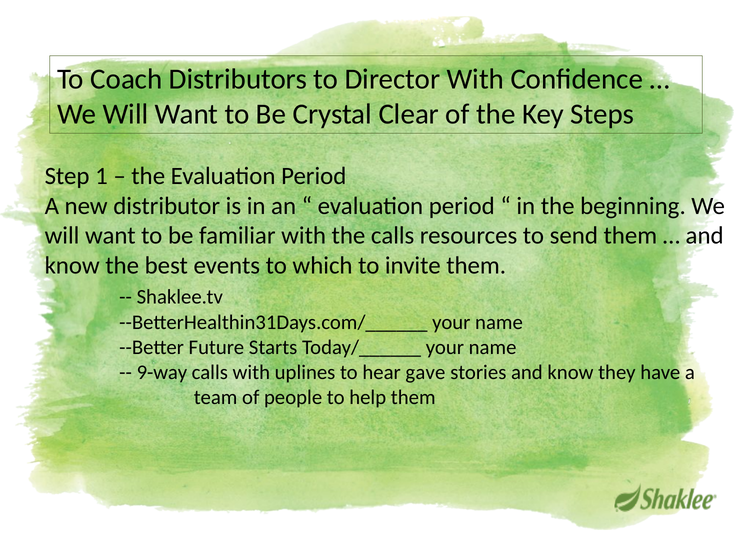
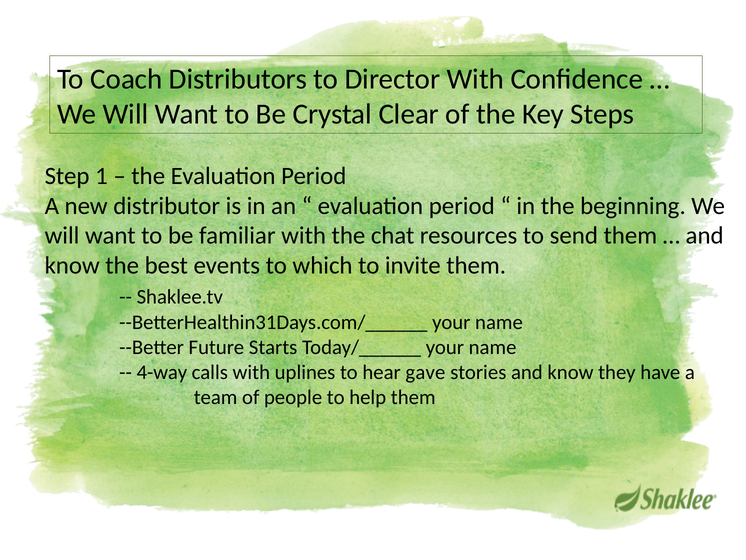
the calls: calls -> chat
9-way: 9-way -> 4-way
